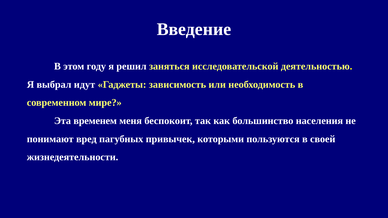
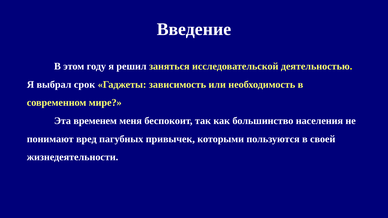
идут: идут -> срок
